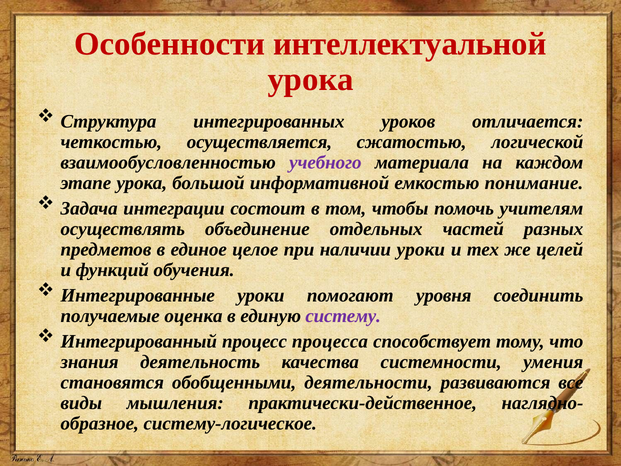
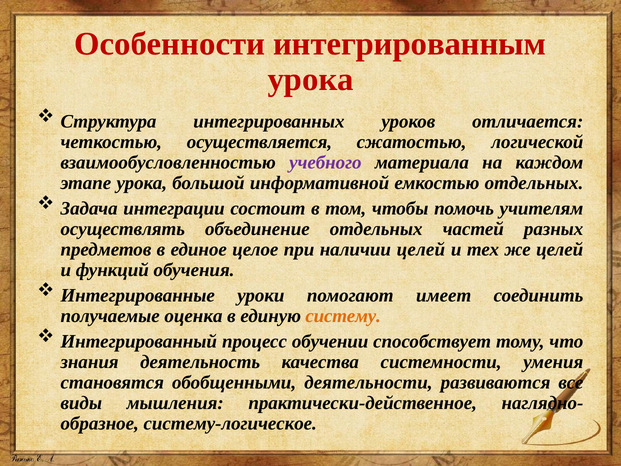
интеллектуальной: интеллектуальной -> интегрированным
емкостью понимание: понимание -> отдельных
наличии уроки: уроки -> целей
уровня: уровня -> имеет
систему colour: purple -> orange
процесса: процесса -> обучении
